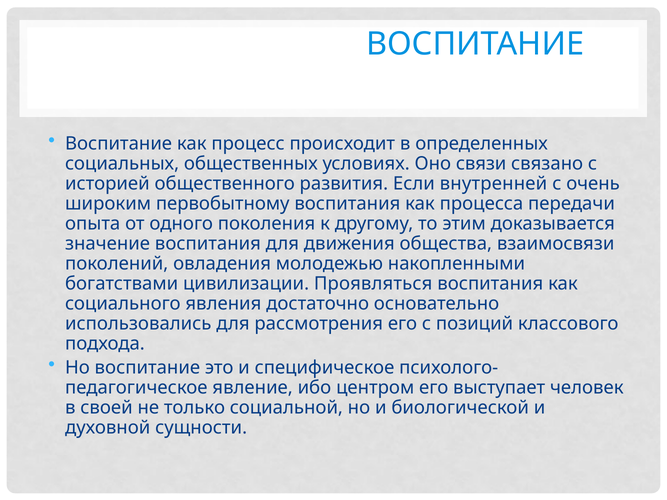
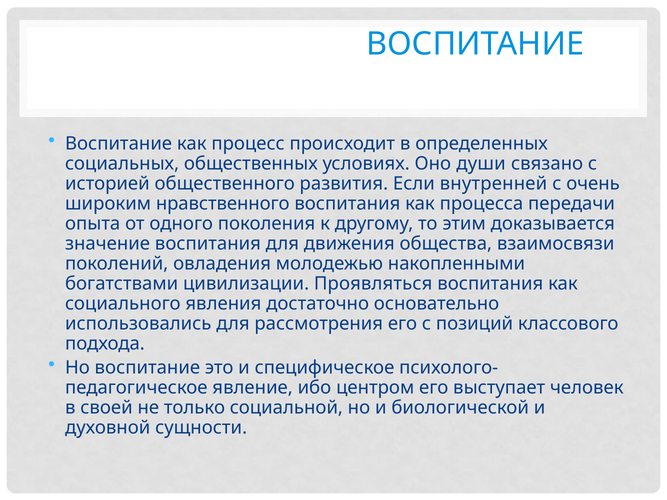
связи: связи -> души
первобытному: первобытному -> нравственного
